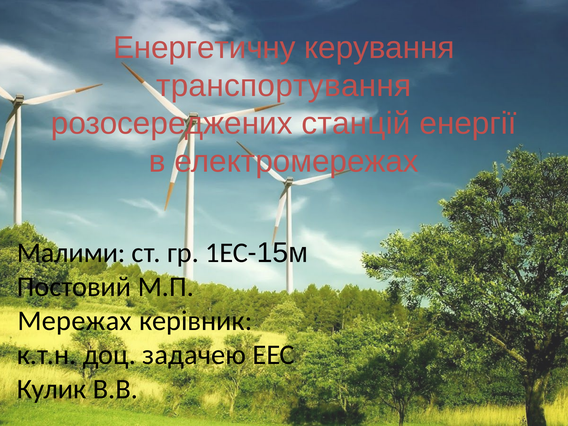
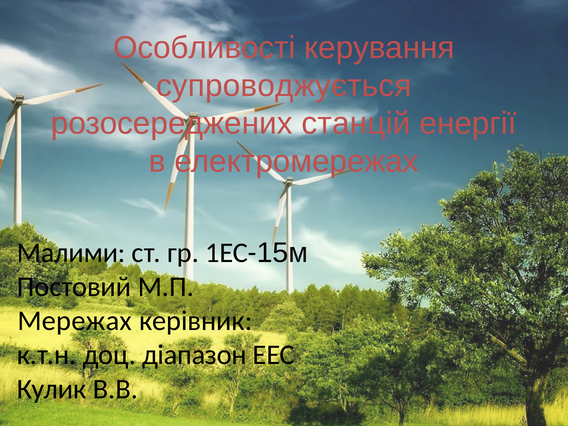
Енергетичну: Енергетичну -> Особливості
транспортування: транспортування -> супроводжується
задачею: задачею -> діапазон
